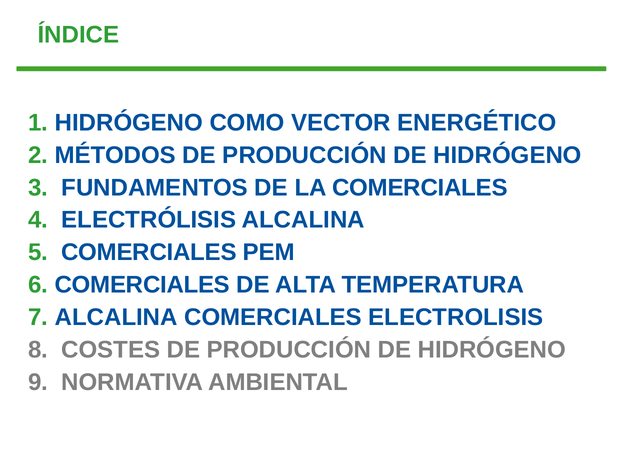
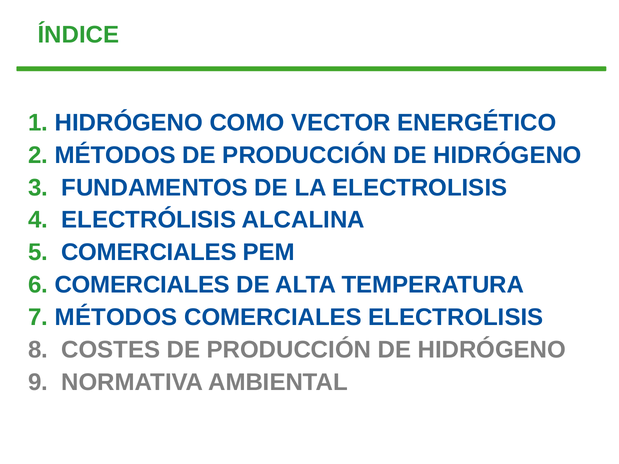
LA COMERCIALES: COMERCIALES -> ELECTROLISIS
7 ALCALINA: ALCALINA -> MÉTODOS
